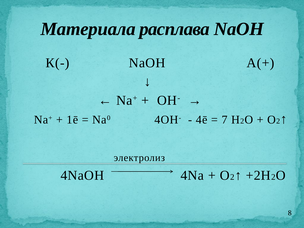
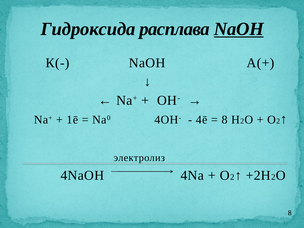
Материала: Материала -> Гидроксида
NaOH at (239, 29) underline: none -> present
7 at (225, 120): 7 -> 8
